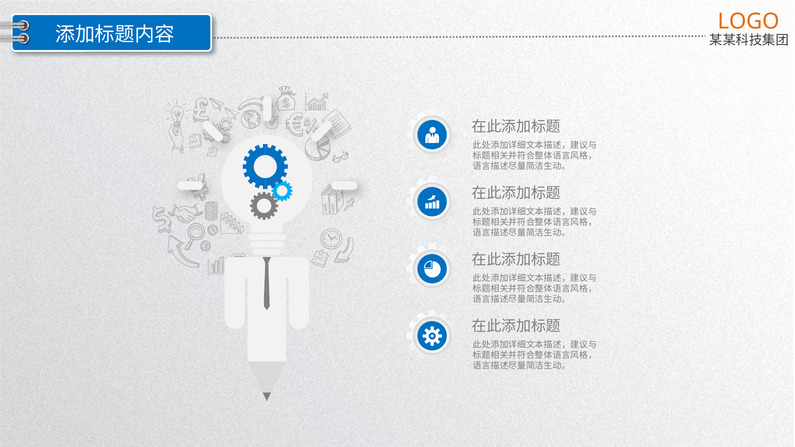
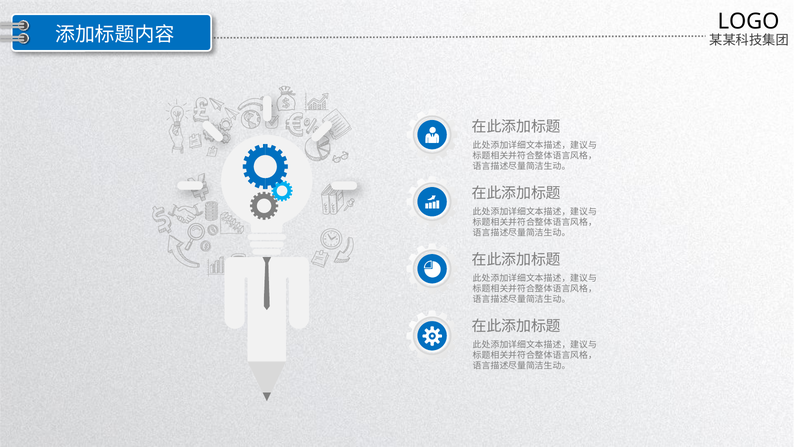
LOGO colour: orange -> black
